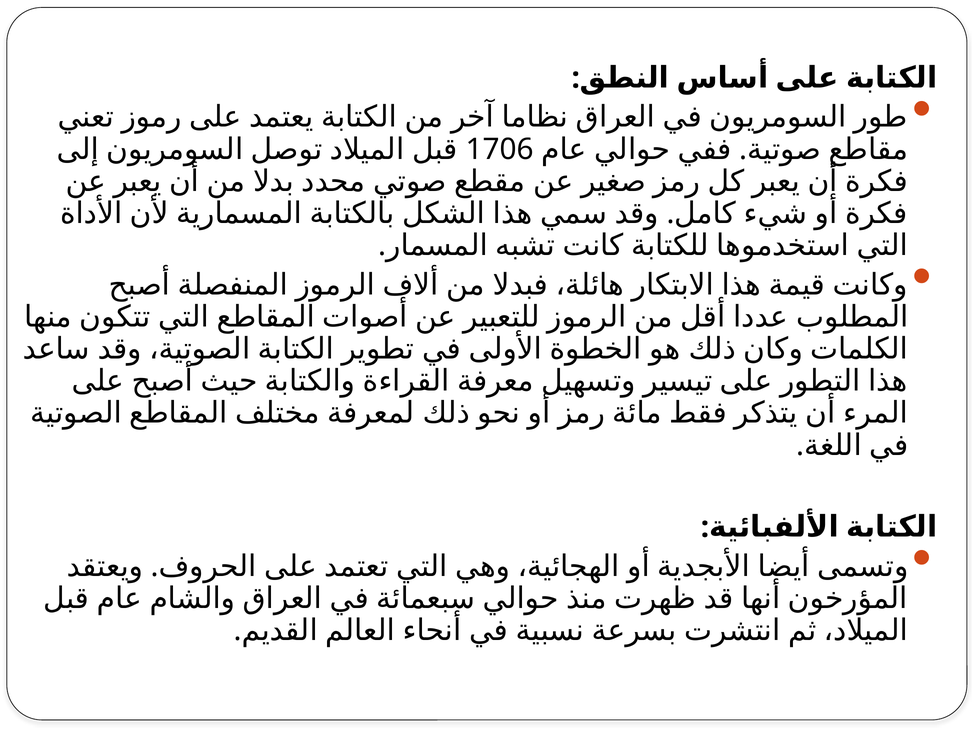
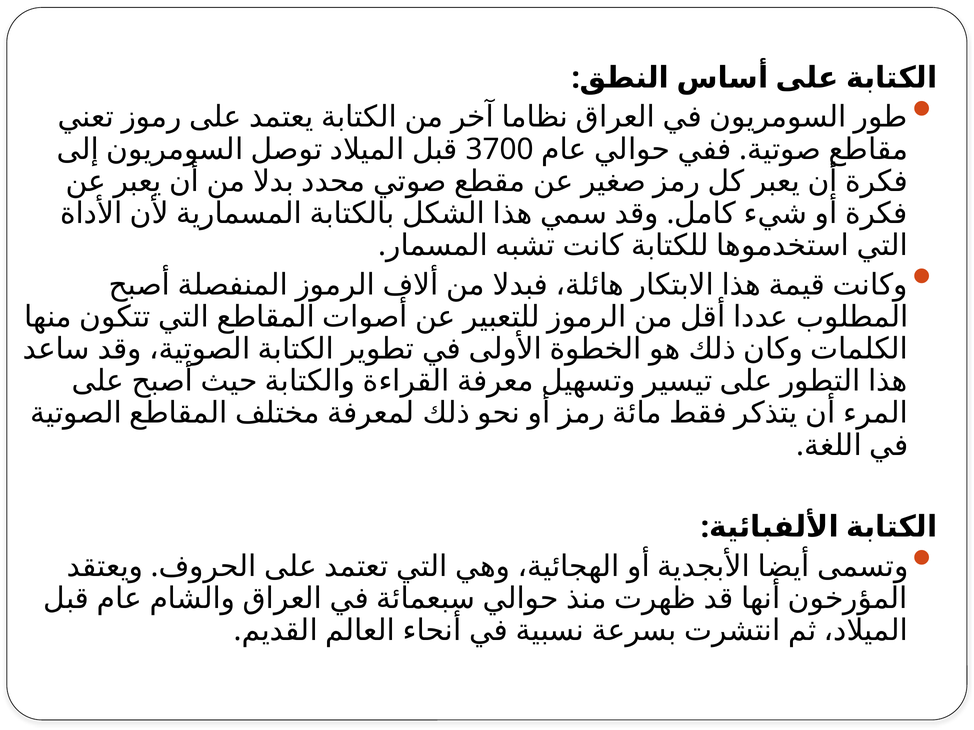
1706: 1706 -> 3700
